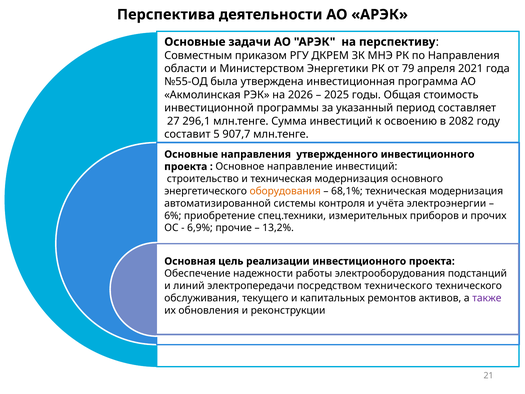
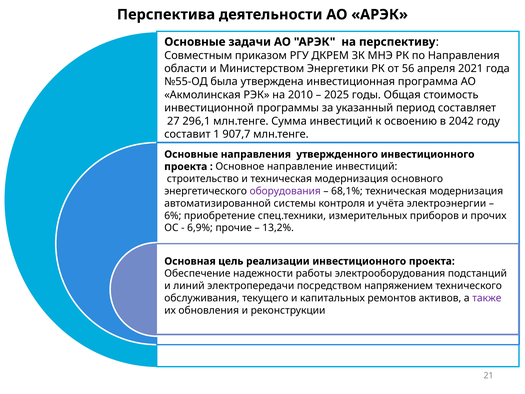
79: 79 -> 56
2026: 2026 -> 2010
2082: 2082 -> 2042
5: 5 -> 1
оборудования colour: orange -> purple
посредством технического: технического -> напряжением
